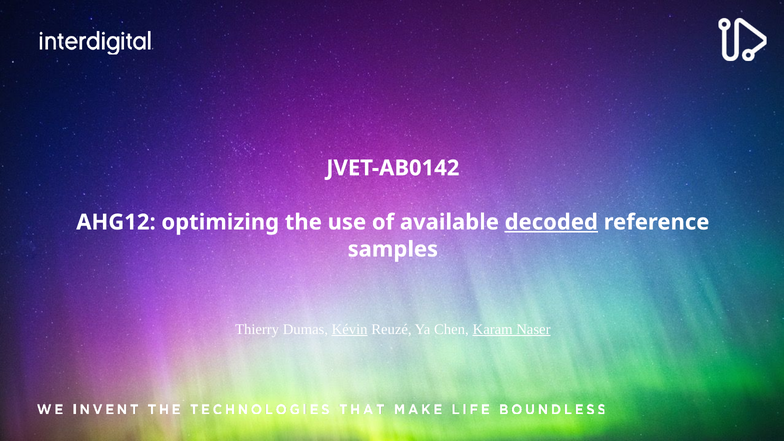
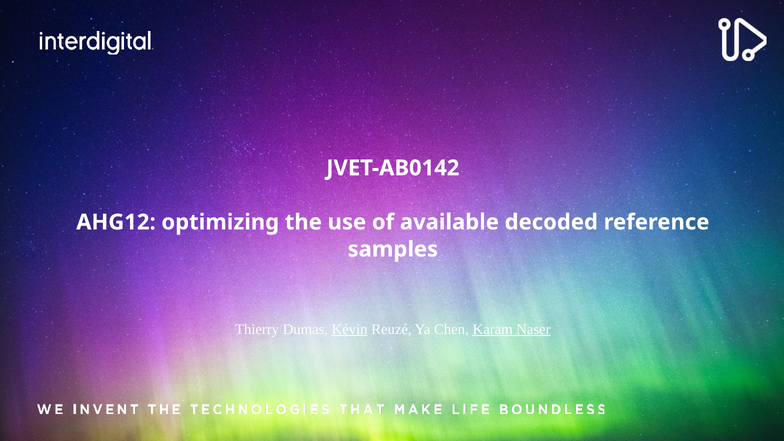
decoded underline: present -> none
